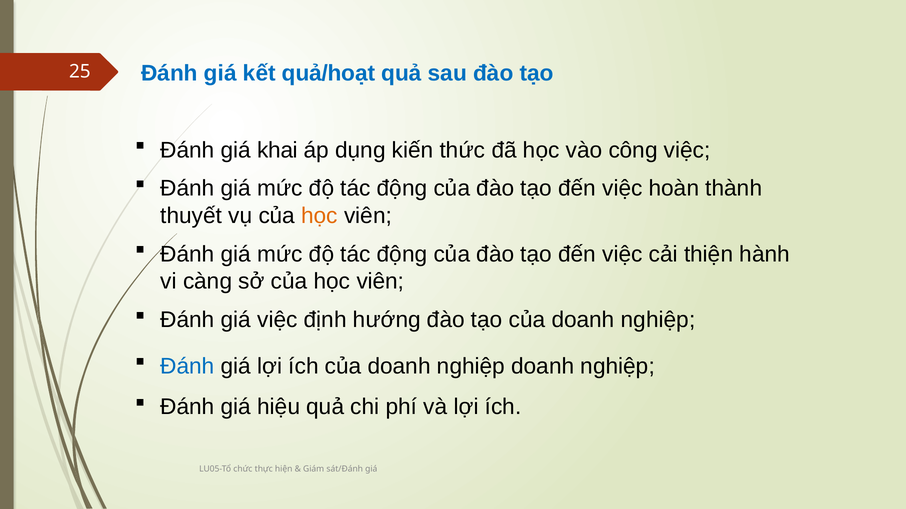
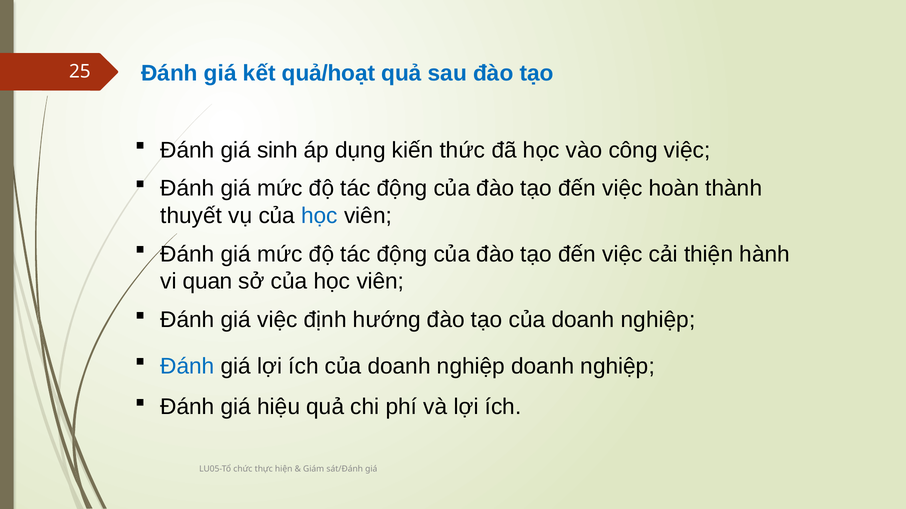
khai: khai -> sinh
học at (320, 216) colour: orange -> blue
càng: càng -> quan
